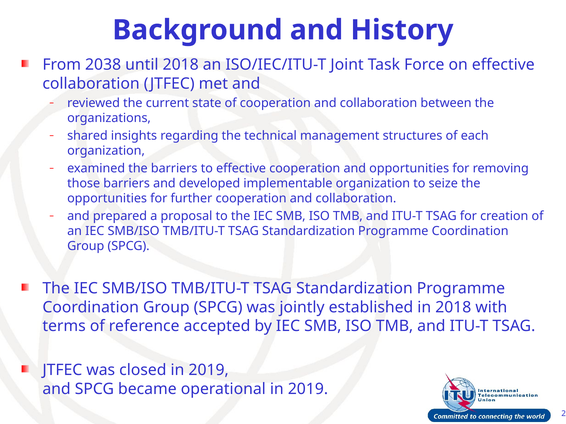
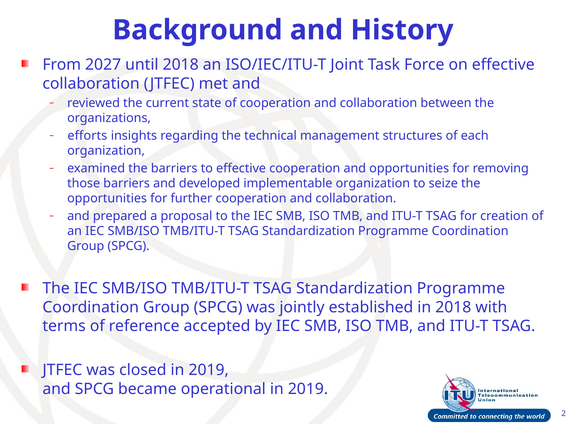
2038: 2038 -> 2027
shared: shared -> efforts
